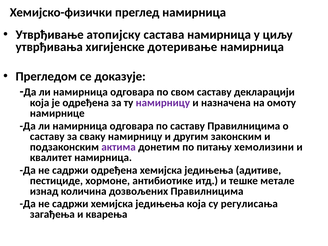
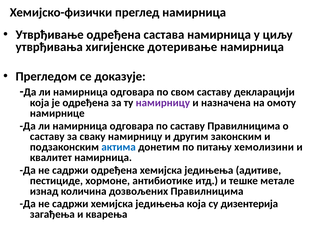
Утврђивање атопијску: атопијску -> одређена
актима colour: purple -> blue
регулисања: регулисања -> дизентерија
